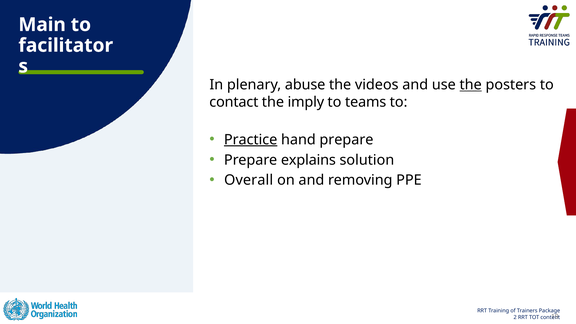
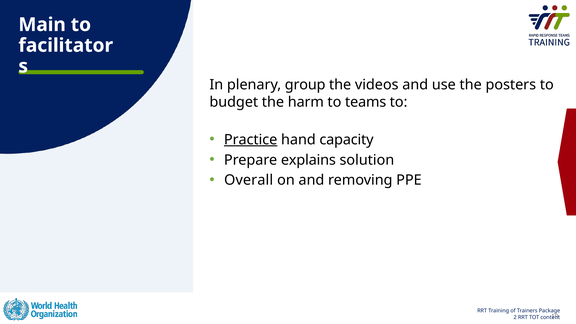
abuse: abuse -> group
the at (471, 85) underline: present -> none
contact: contact -> budget
imply: imply -> harm
hand prepare: prepare -> capacity
